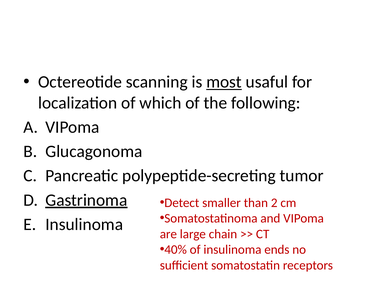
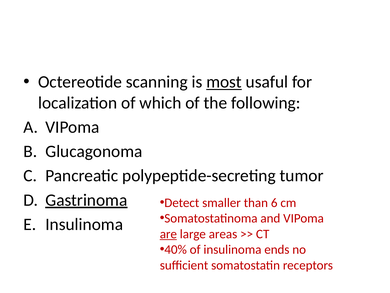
2: 2 -> 6
are underline: none -> present
chain: chain -> areas
